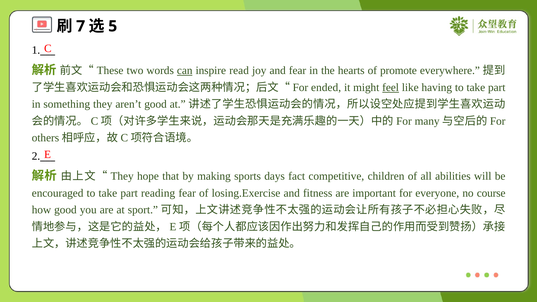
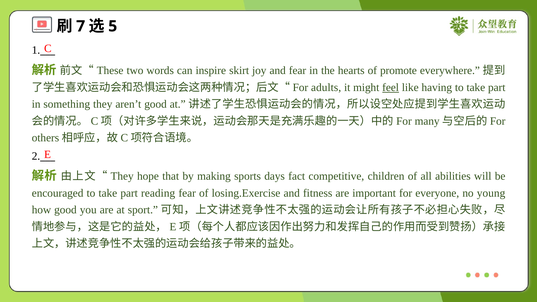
can underline: present -> none
read: read -> skirt
ended: ended -> adults
course: course -> young
